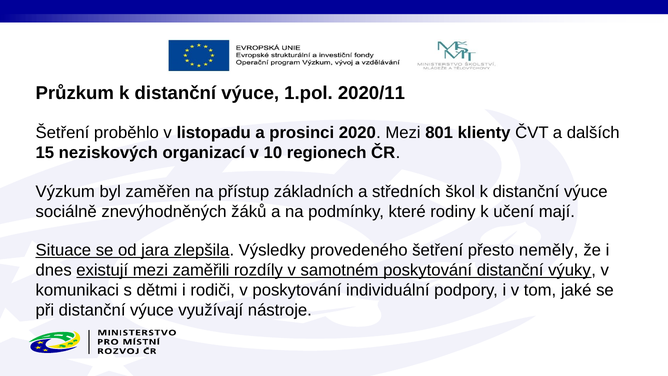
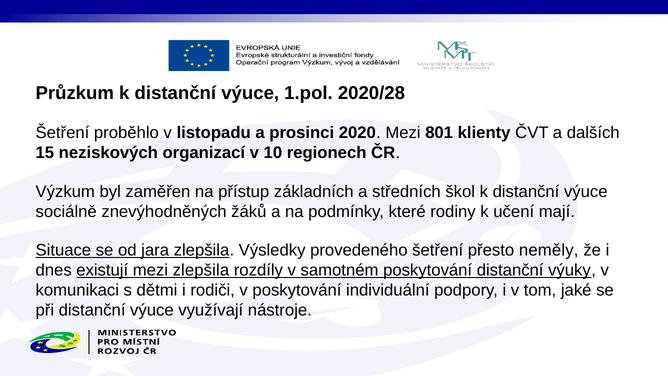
2020/11: 2020/11 -> 2020/28
mezi zaměřili: zaměřili -> zlepšila
